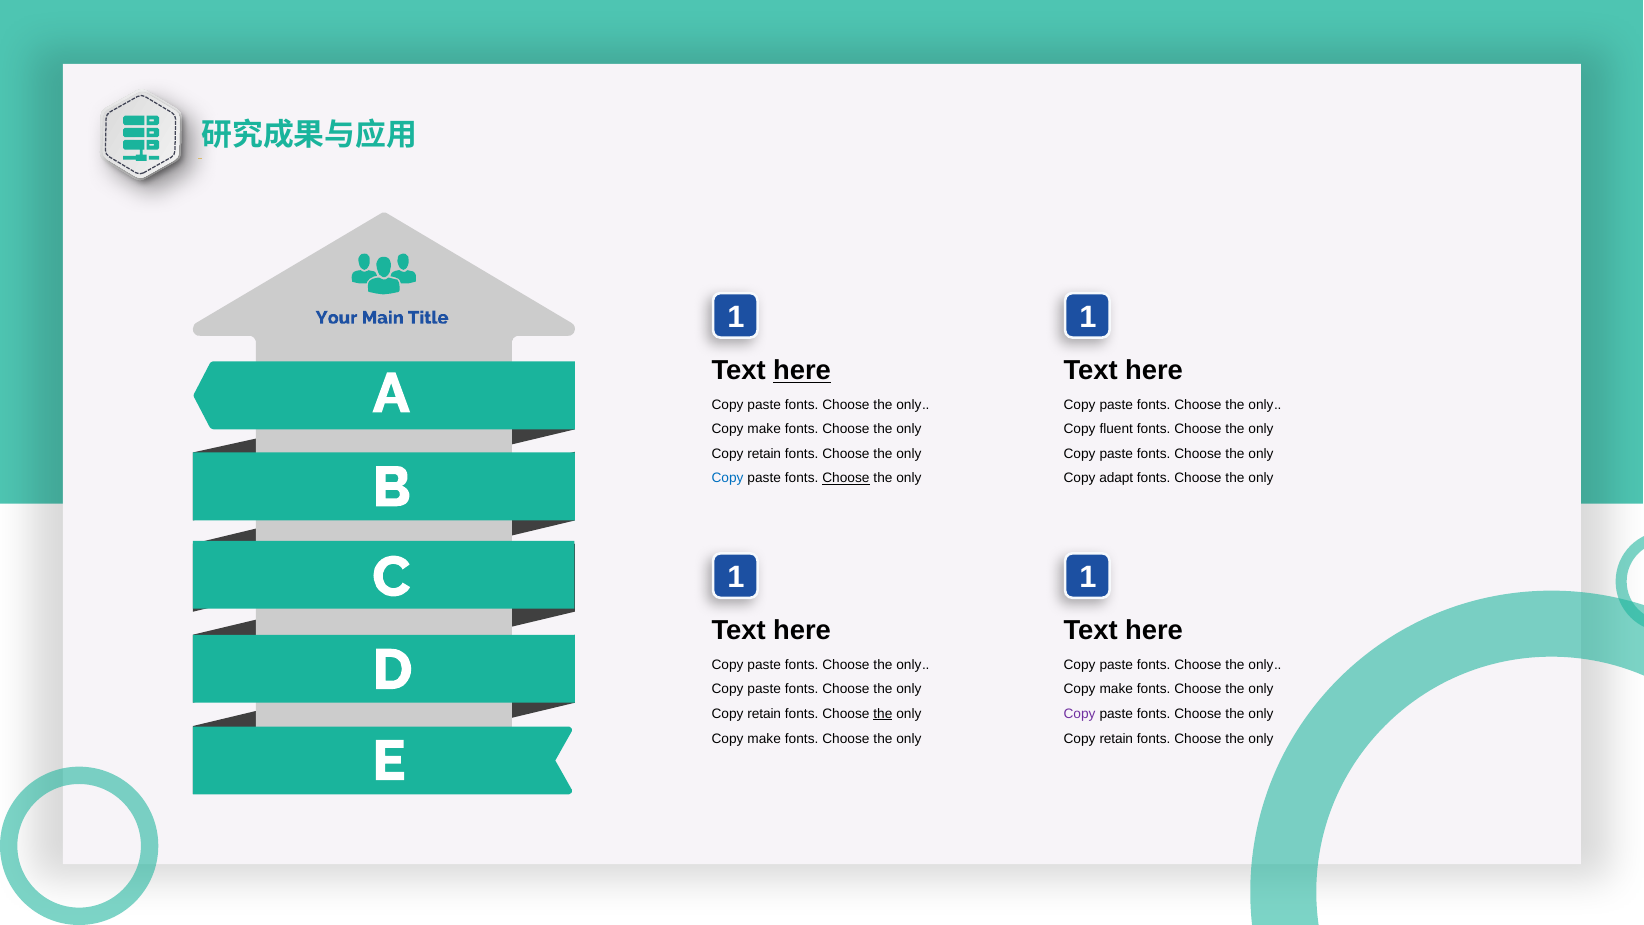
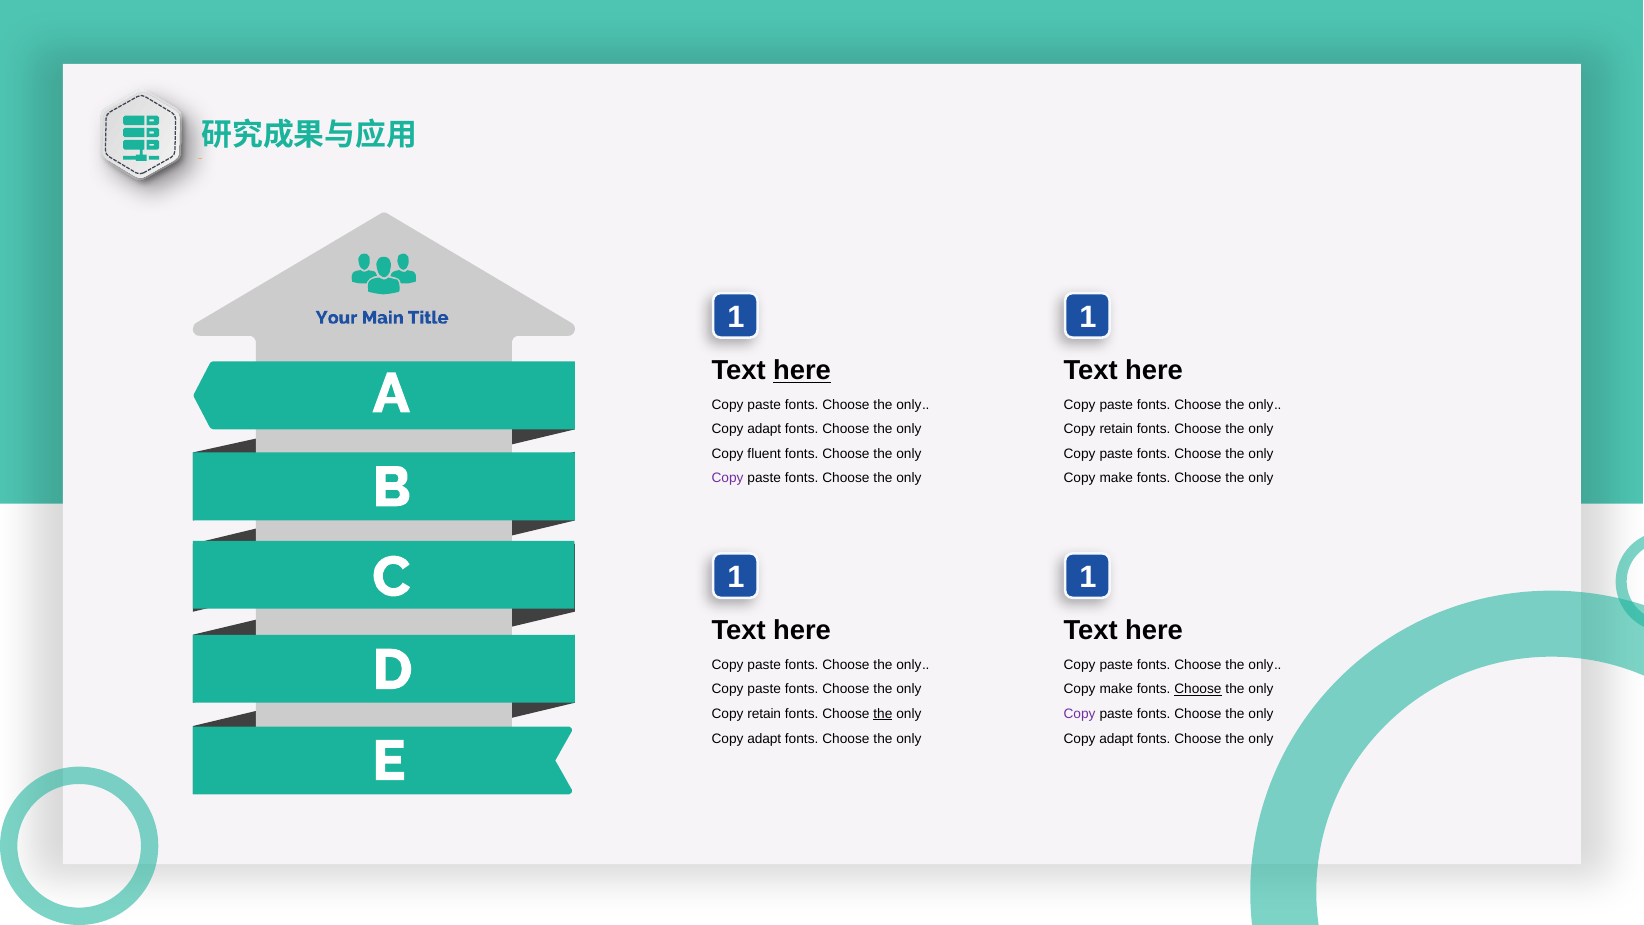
make at (764, 429): make -> adapt
fluent at (1116, 429): fluent -> retain
retain at (764, 454): retain -> fluent
Copy at (728, 478) colour: blue -> purple
Choose at (846, 478) underline: present -> none
adapt at (1116, 478): adapt -> make
Choose at (1198, 689) underline: none -> present
make at (764, 738): make -> adapt
retain at (1116, 738): retain -> adapt
